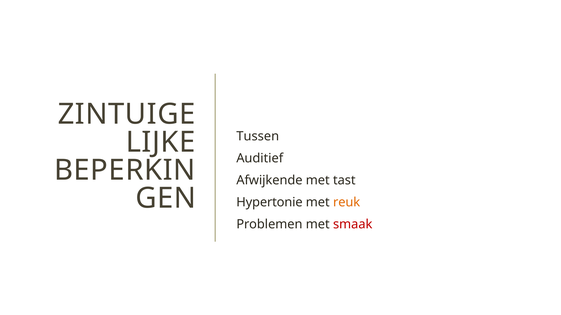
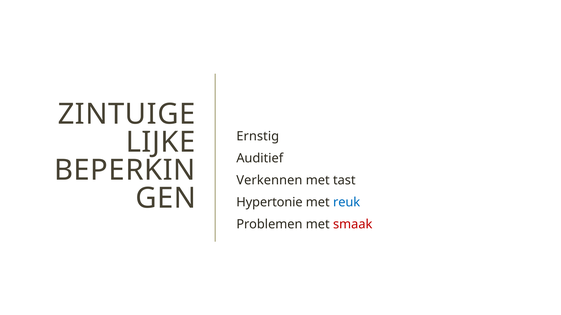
Tussen: Tussen -> Ernstig
Afwijkende: Afwijkende -> Verkennen
reuk colour: orange -> blue
